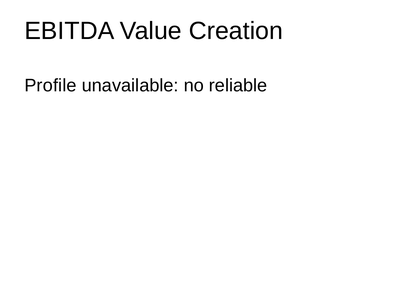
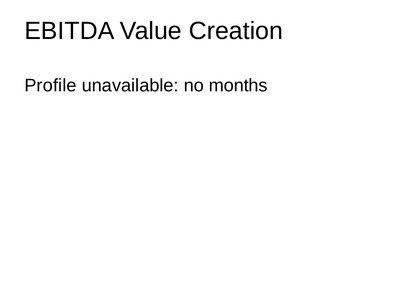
reliable: reliable -> months
